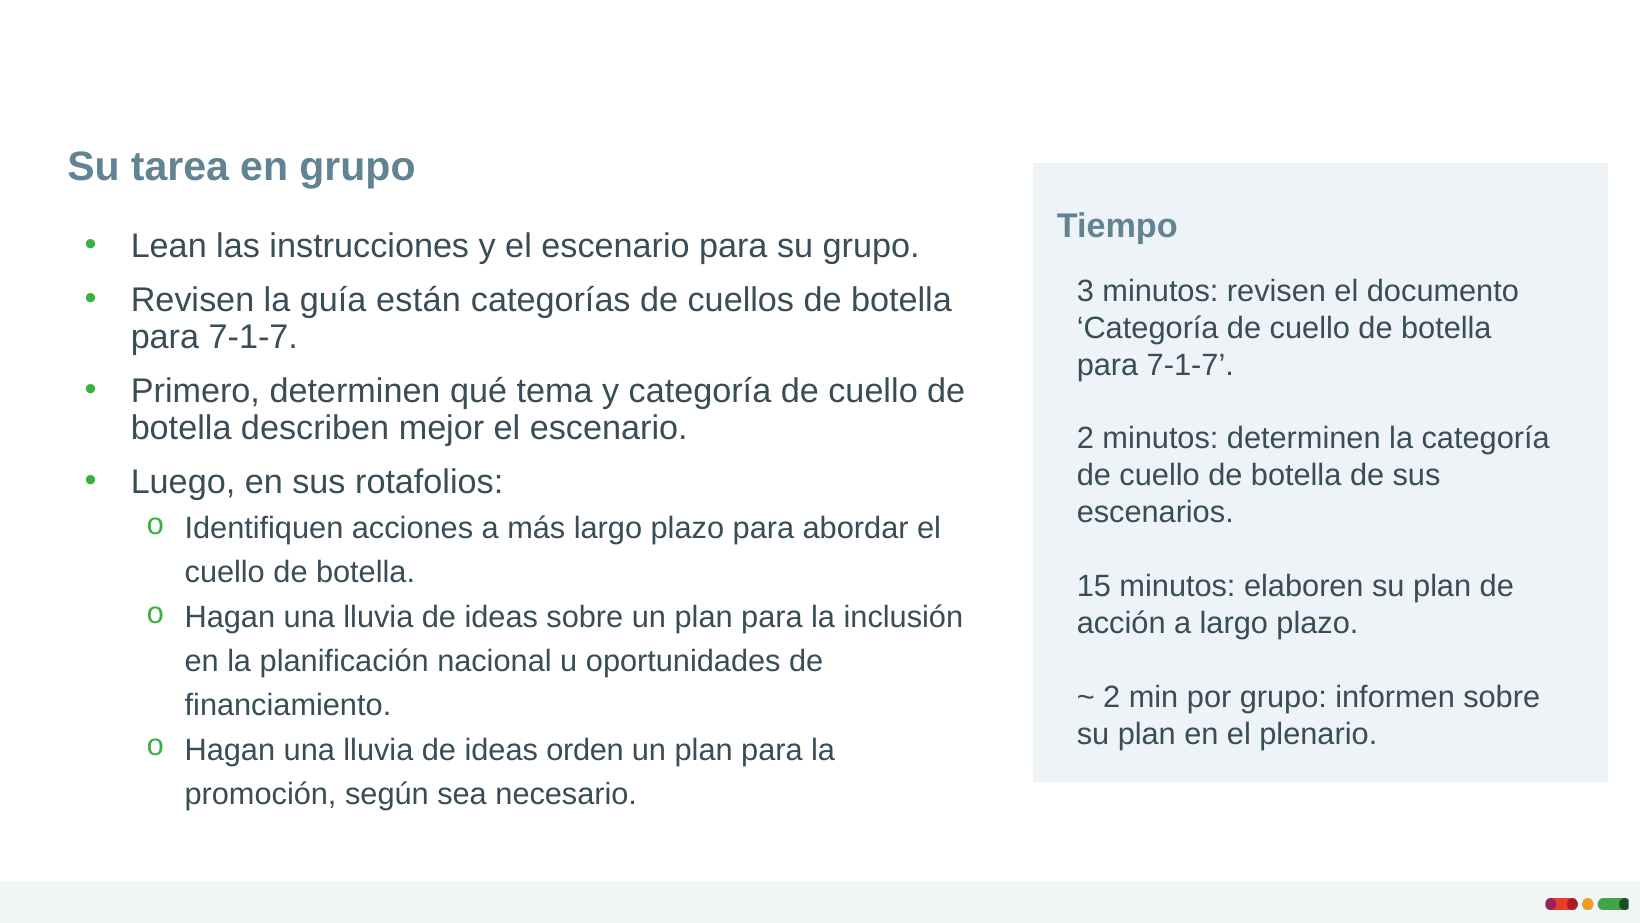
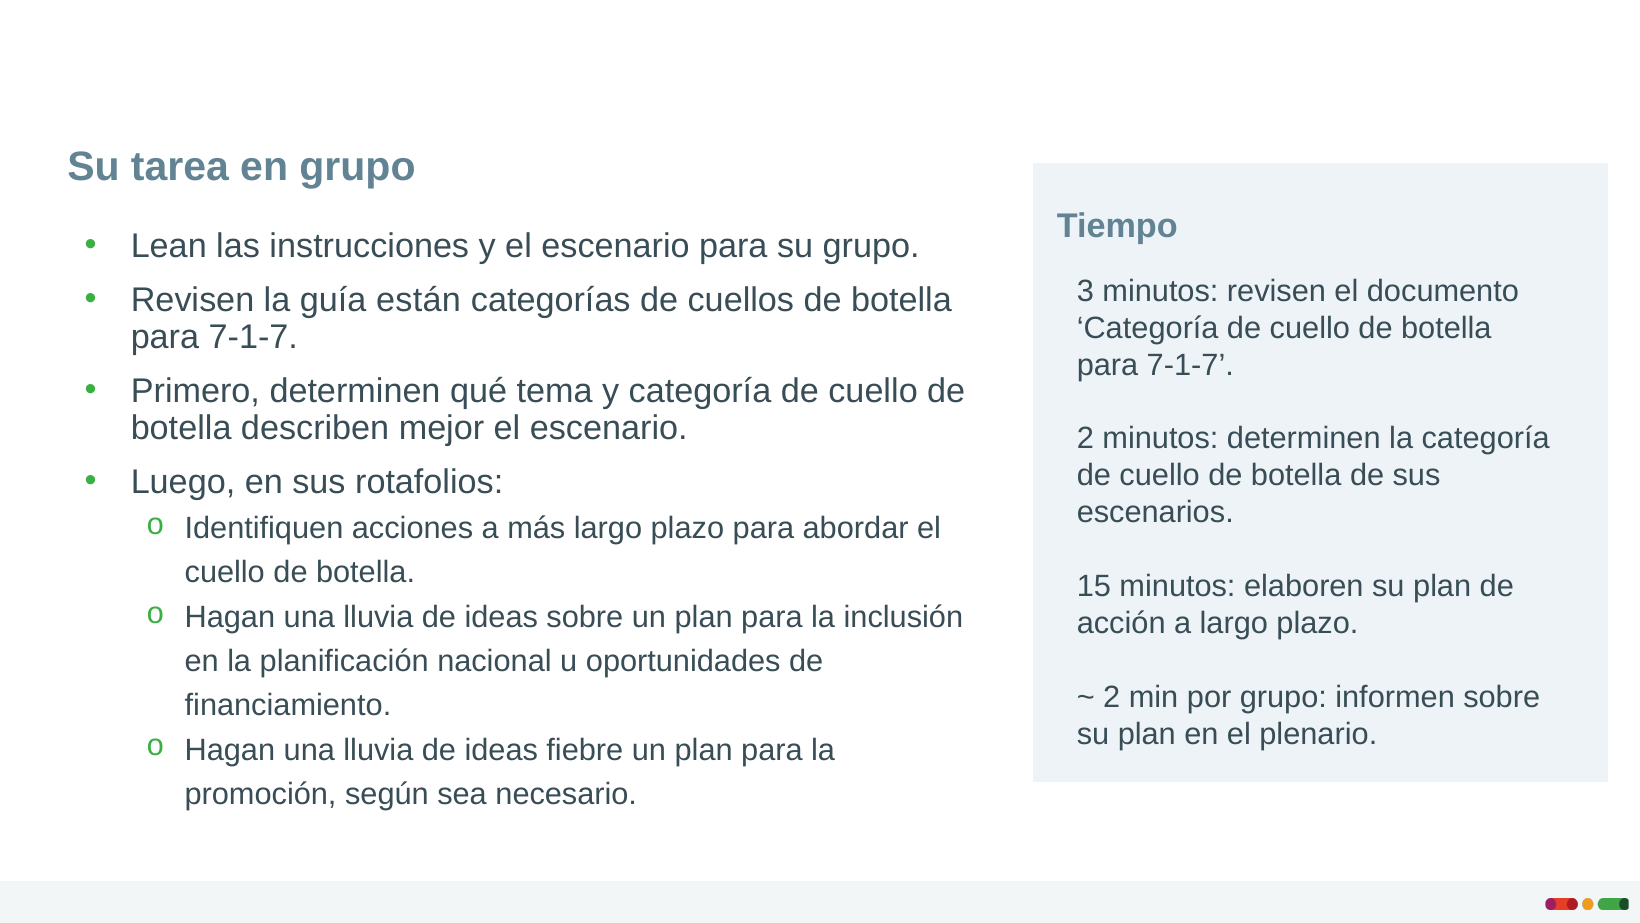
orden: orden -> fiebre
